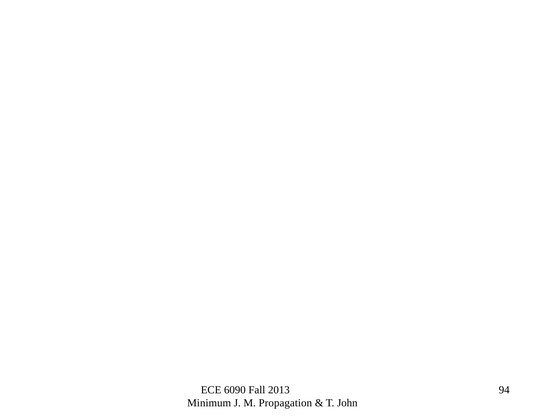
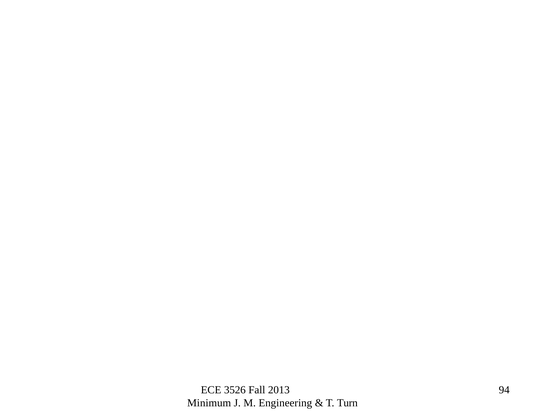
6090: 6090 -> 3526
Propagation: Propagation -> Engineering
John: John -> Turn
